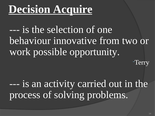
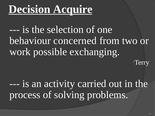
innovative: innovative -> concerned
opportunity: opportunity -> exchanging
